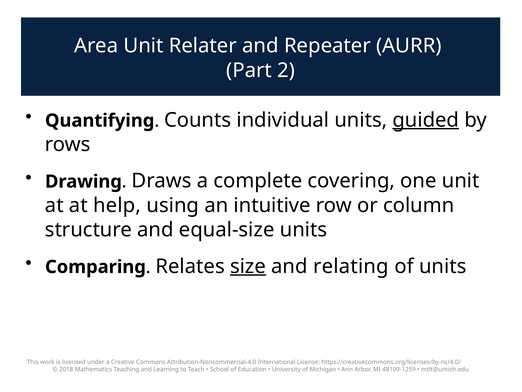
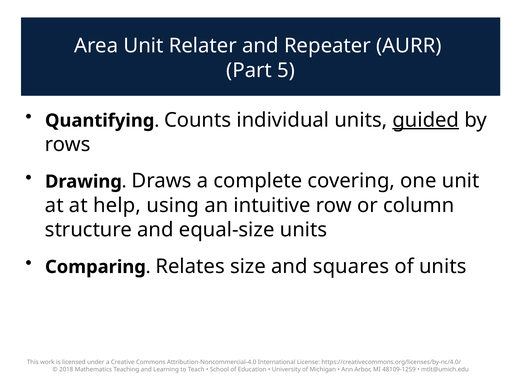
2: 2 -> 5
size underline: present -> none
relating: relating -> squares
